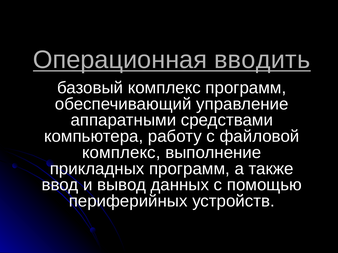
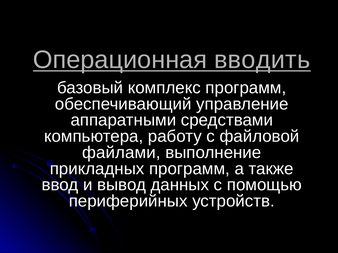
комплекс at (121, 153): комплекс -> файлами
